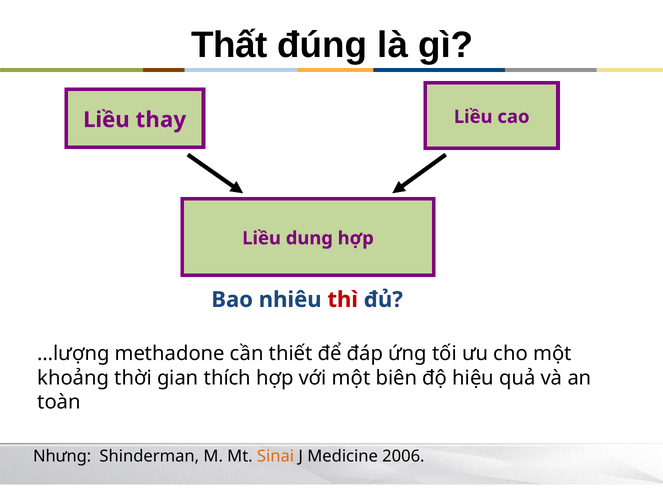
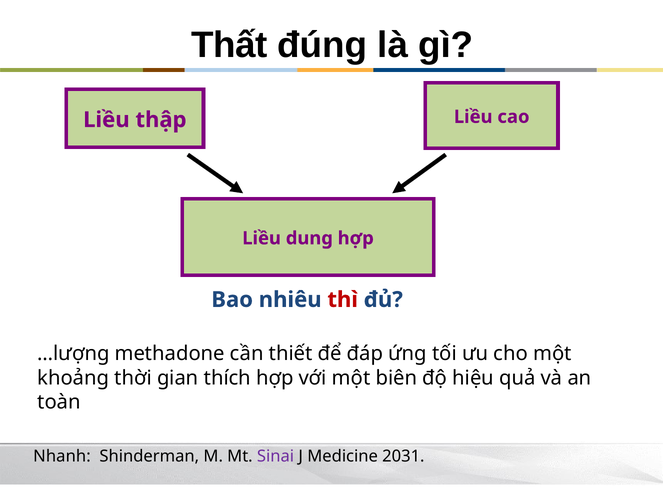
thay: thay -> thập
Nhưng: Nhưng -> Nhanh
Sinai colour: orange -> purple
2006: 2006 -> 2031
